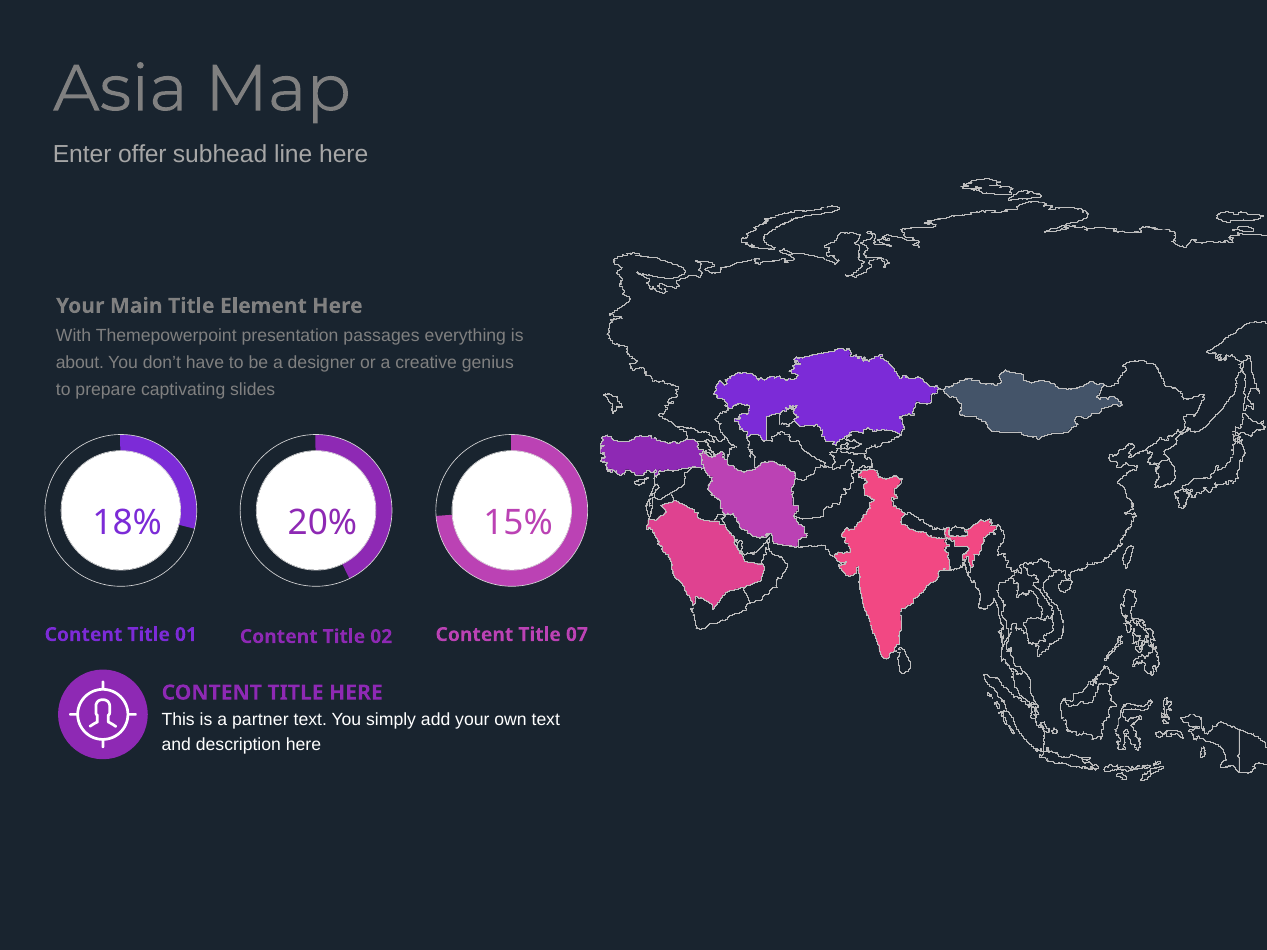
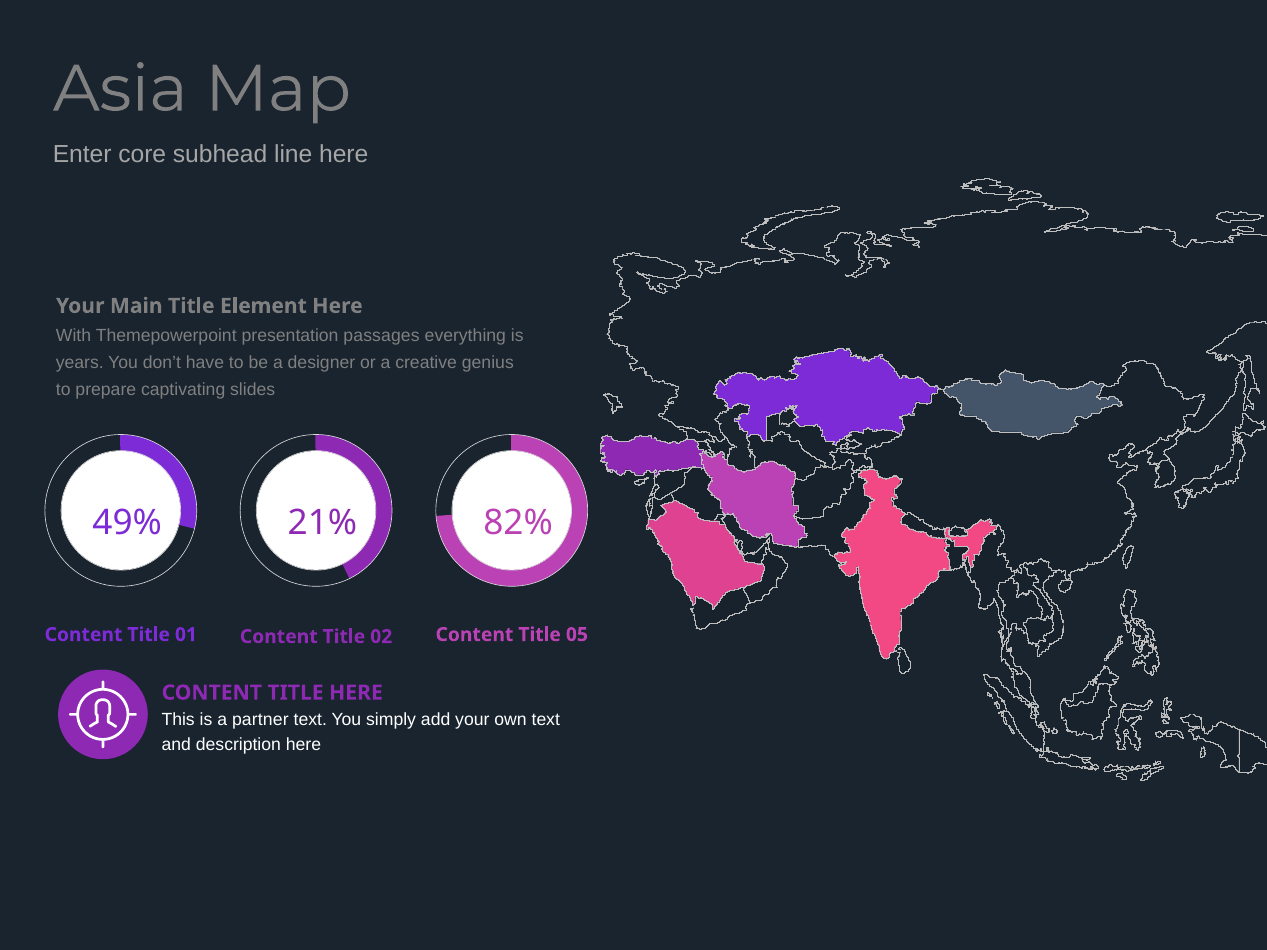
offer: offer -> core
about: about -> years
18%: 18% -> 49%
20%: 20% -> 21%
15%: 15% -> 82%
07: 07 -> 05
